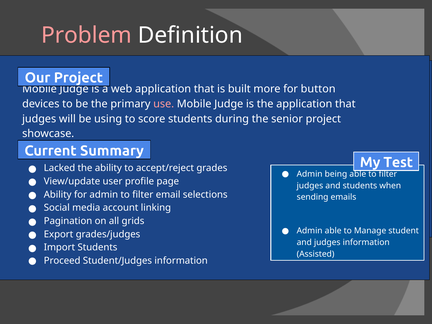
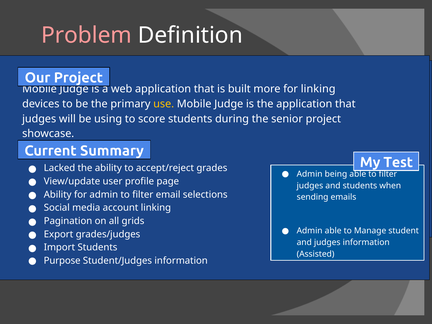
for button: button -> linking
use colour: pink -> yellow
Proceed: Proceed -> Purpose
